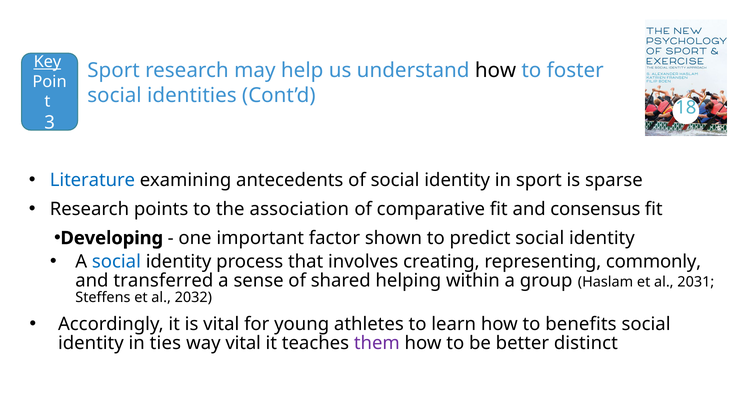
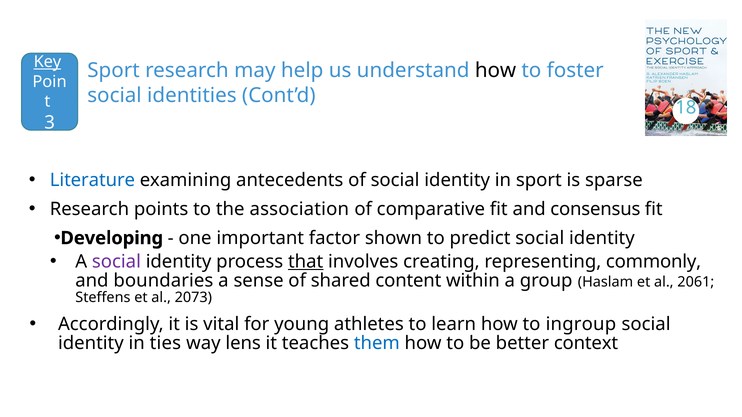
social at (116, 262) colour: blue -> purple
that underline: none -> present
transferred: transferred -> boundaries
helping: helping -> content
2031: 2031 -> 2061
2032: 2032 -> 2073
benefits: benefits -> ingroup
way vital: vital -> lens
them colour: purple -> blue
distinct: distinct -> context
